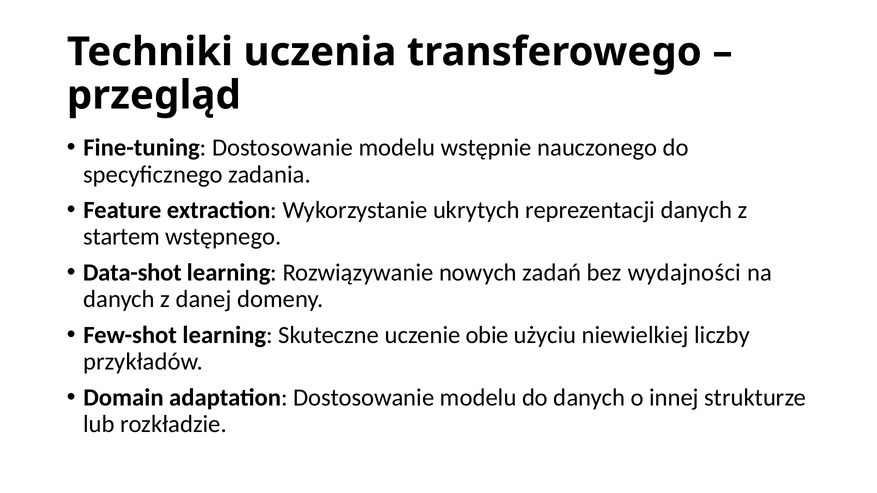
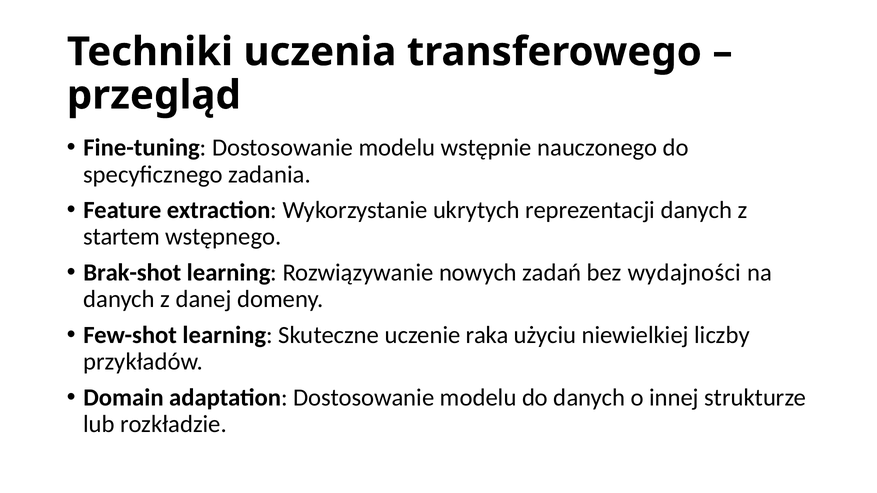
Data-shot: Data-shot -> Brak-shot
obie: obie -> raka
